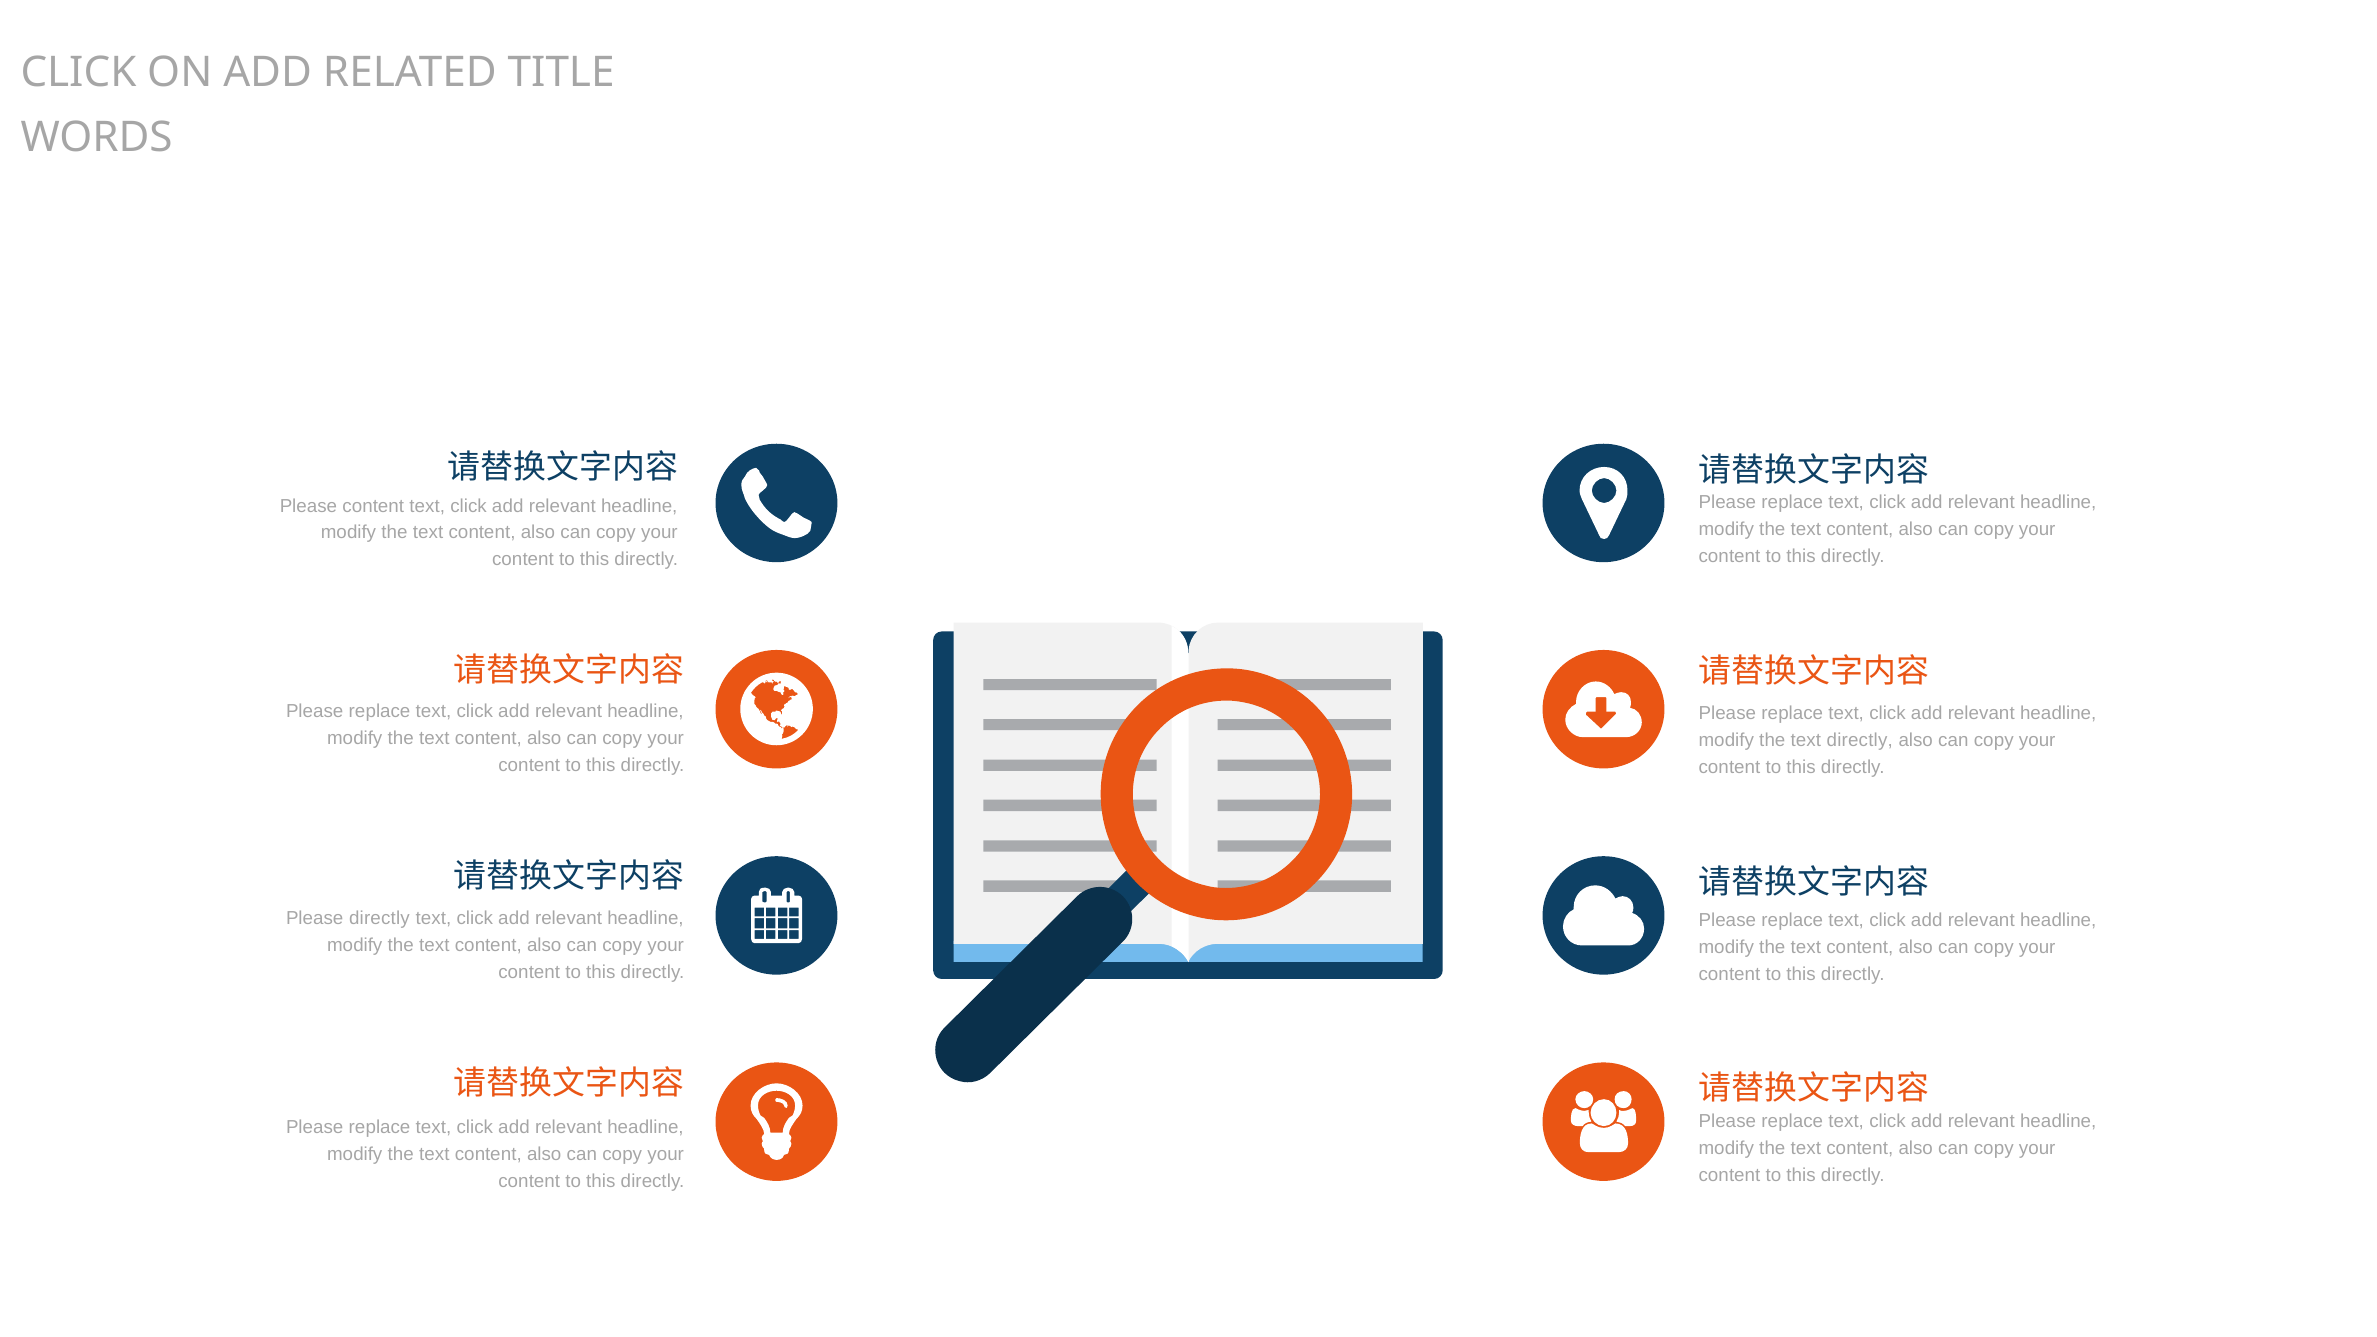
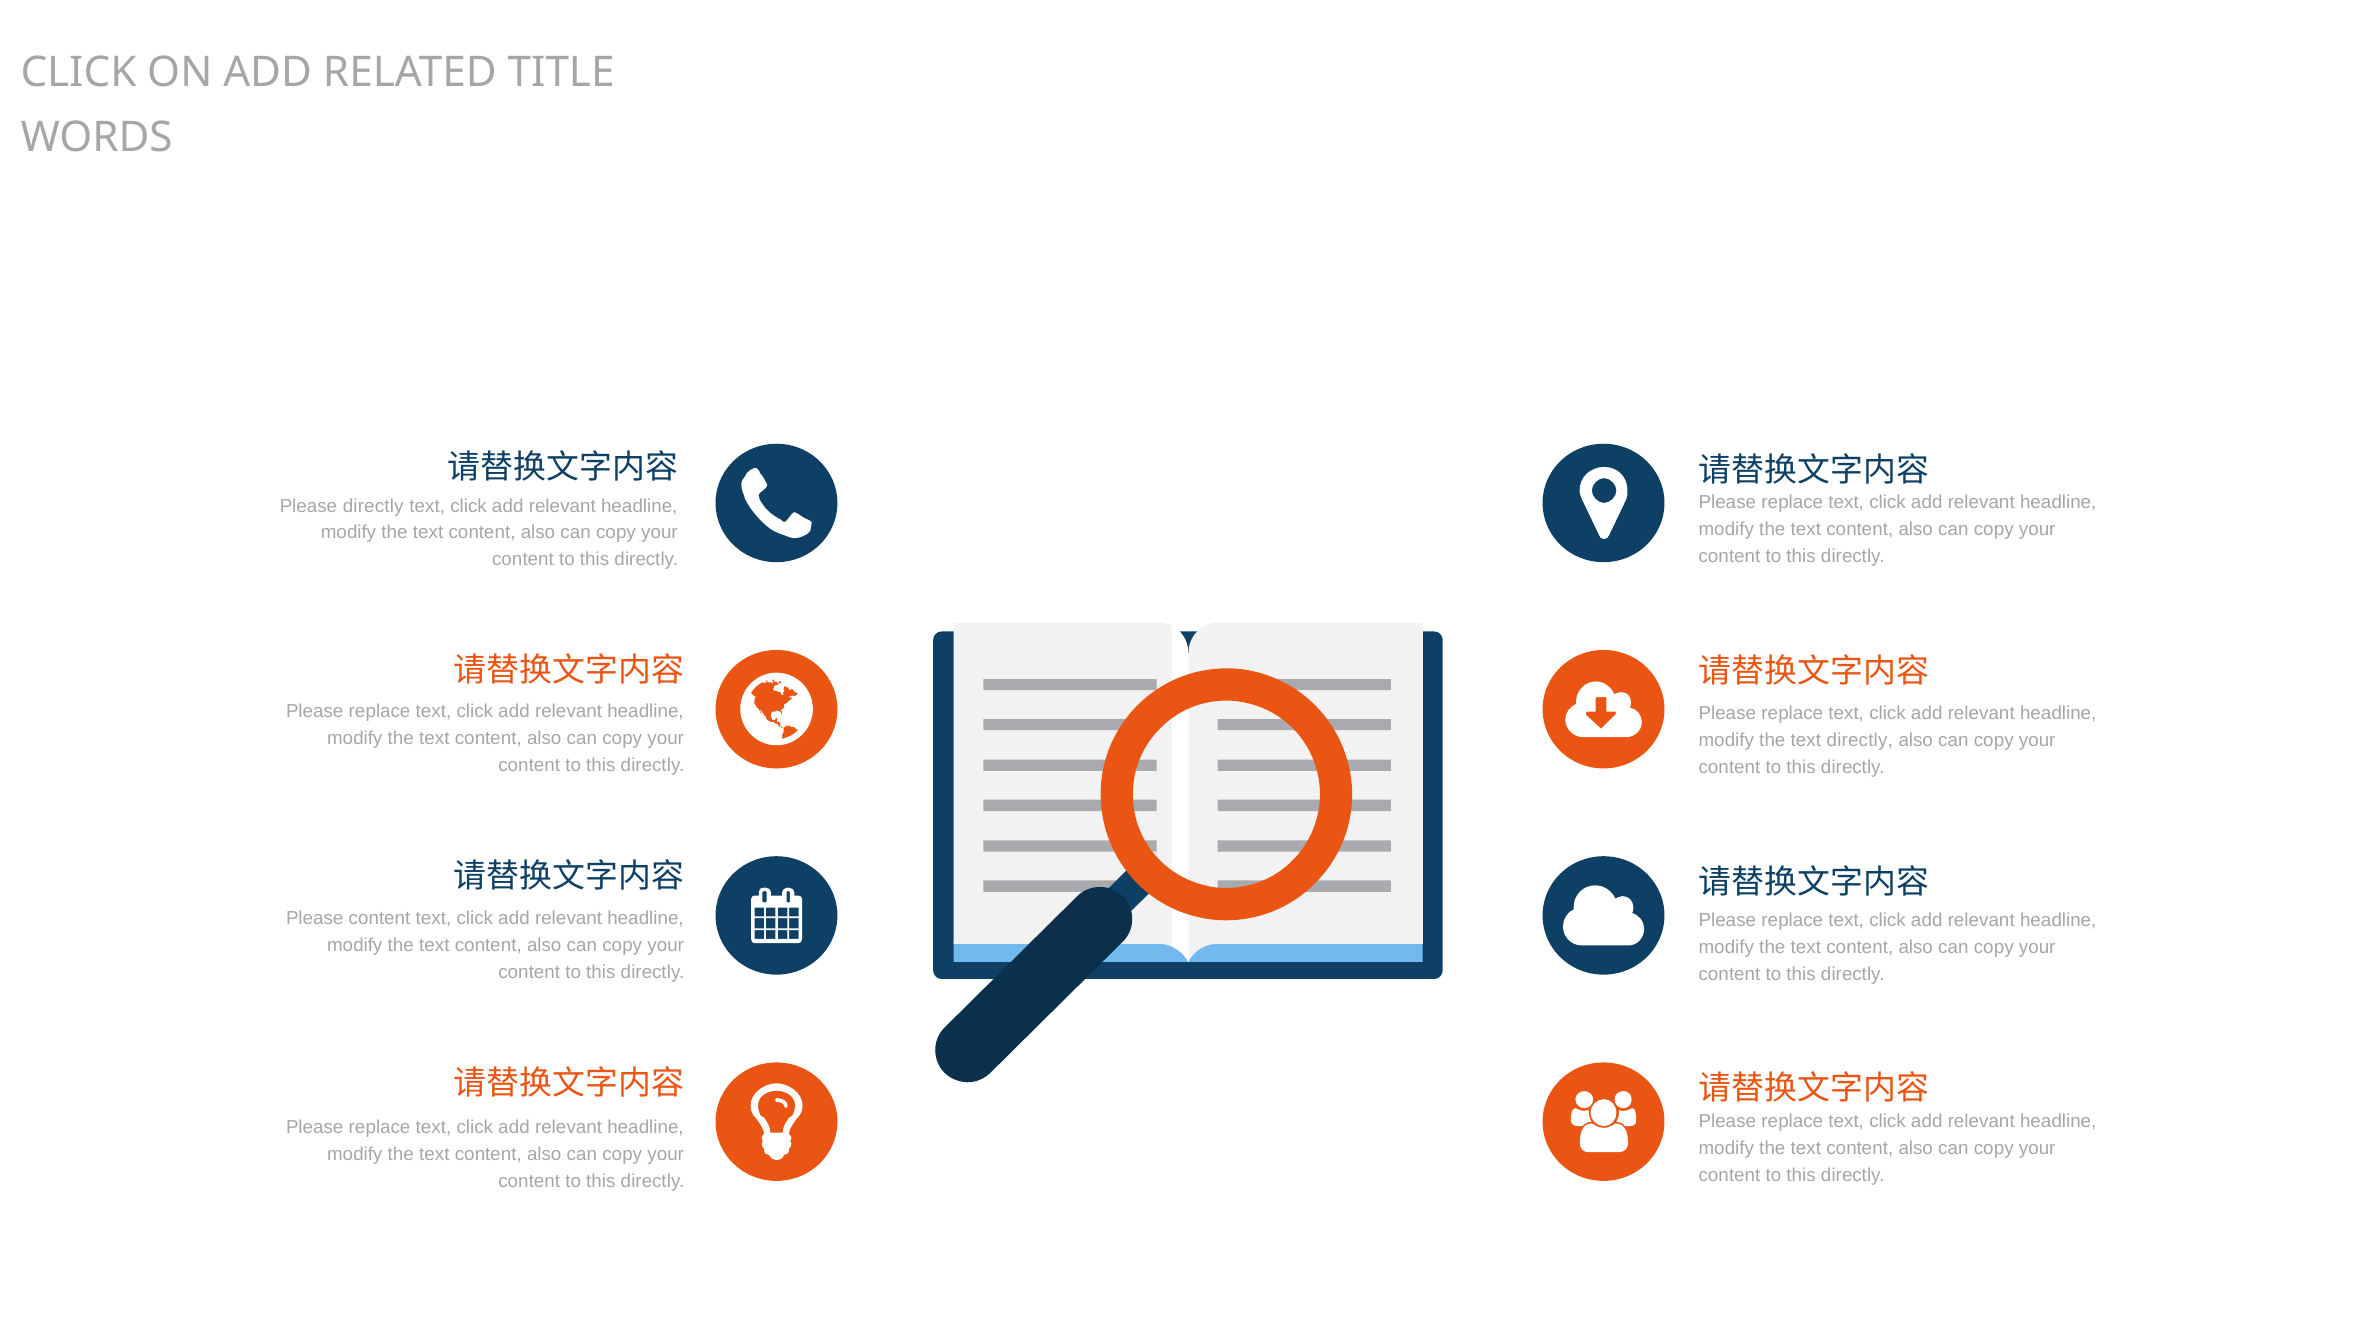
Please content: content -> directly
Please directly: directly -> content
